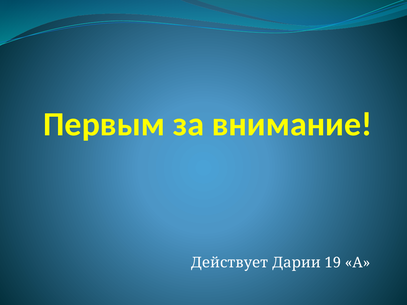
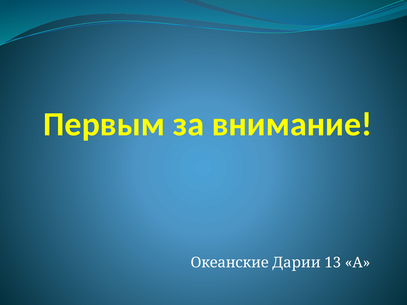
Действует: Действует -> Океанские
19: 19 -> 13
